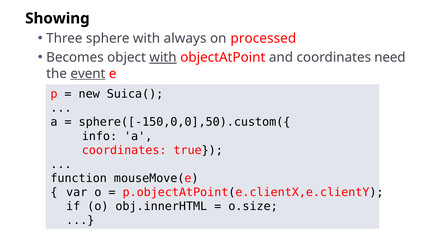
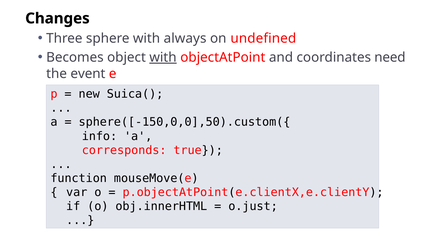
Showing: Showing -> Changes
processed: processed -> undefined
event underline: present -> none
coordinates at (124, 150): coordinates -> corresponds
o.size: o.size -> o.just
